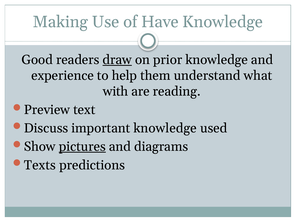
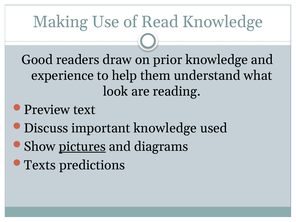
Have: Have -> Read
draw underline: present -> none
with: with -> look
